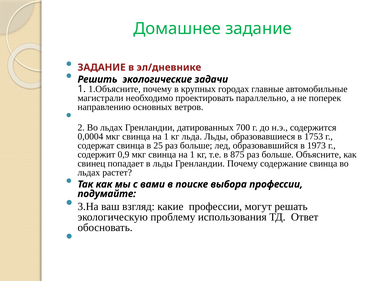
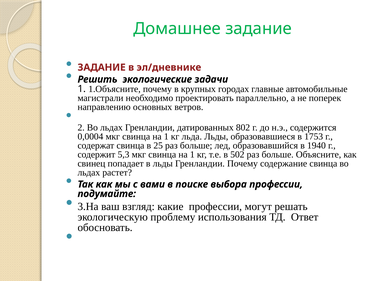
700: 700 -> 802
1973: 1973 -> 1940
0,9: 0,9 -> 5,3
875: 875 -> 502
